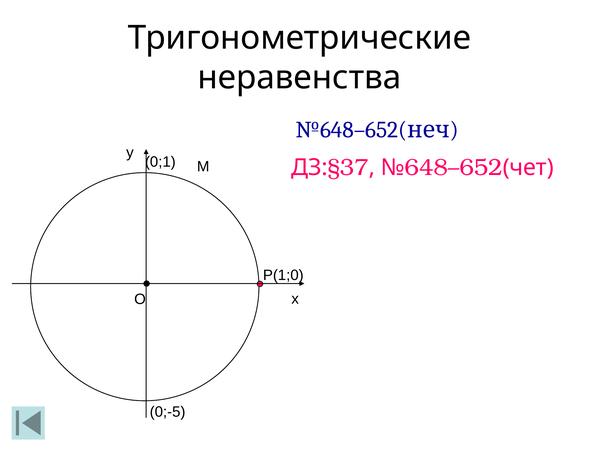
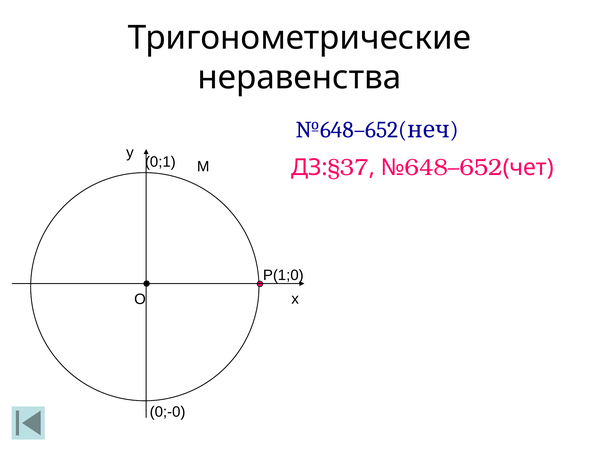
0;-5: 0;-5 -> 0;-0
